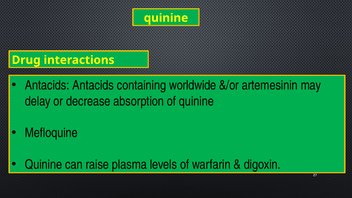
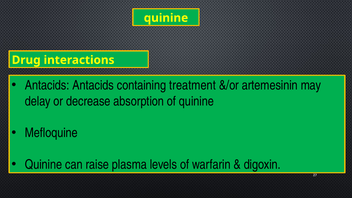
worldwide: worldwide -> treatment
